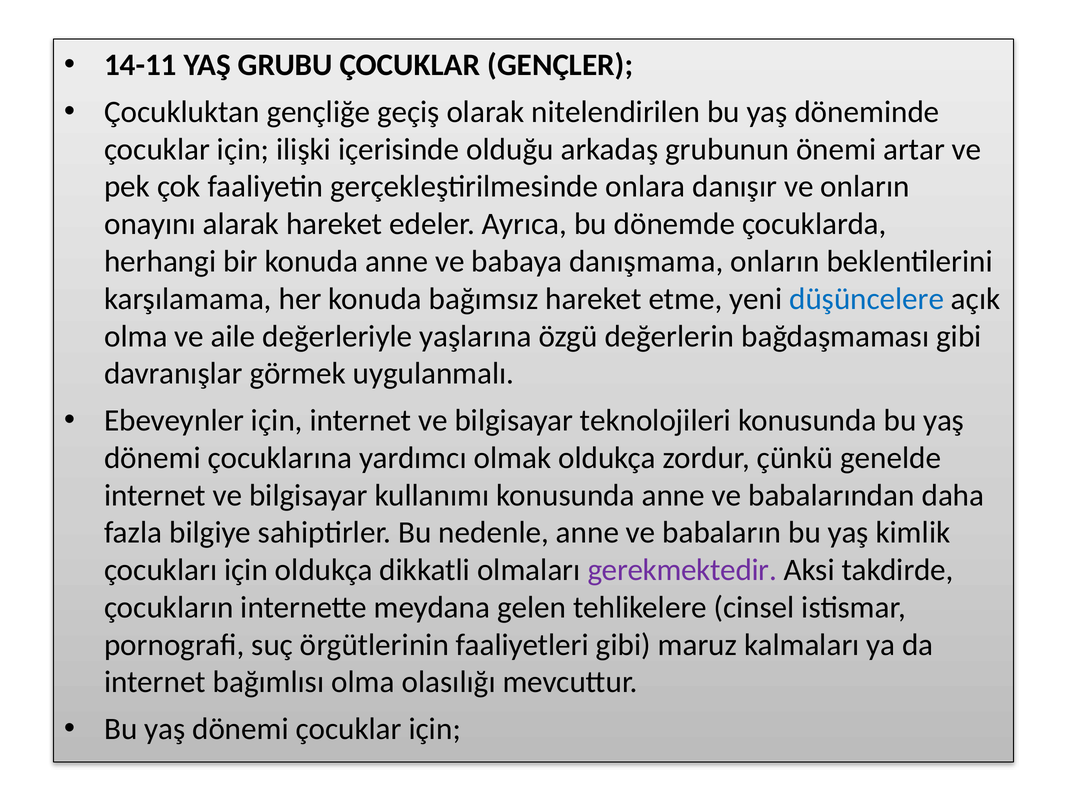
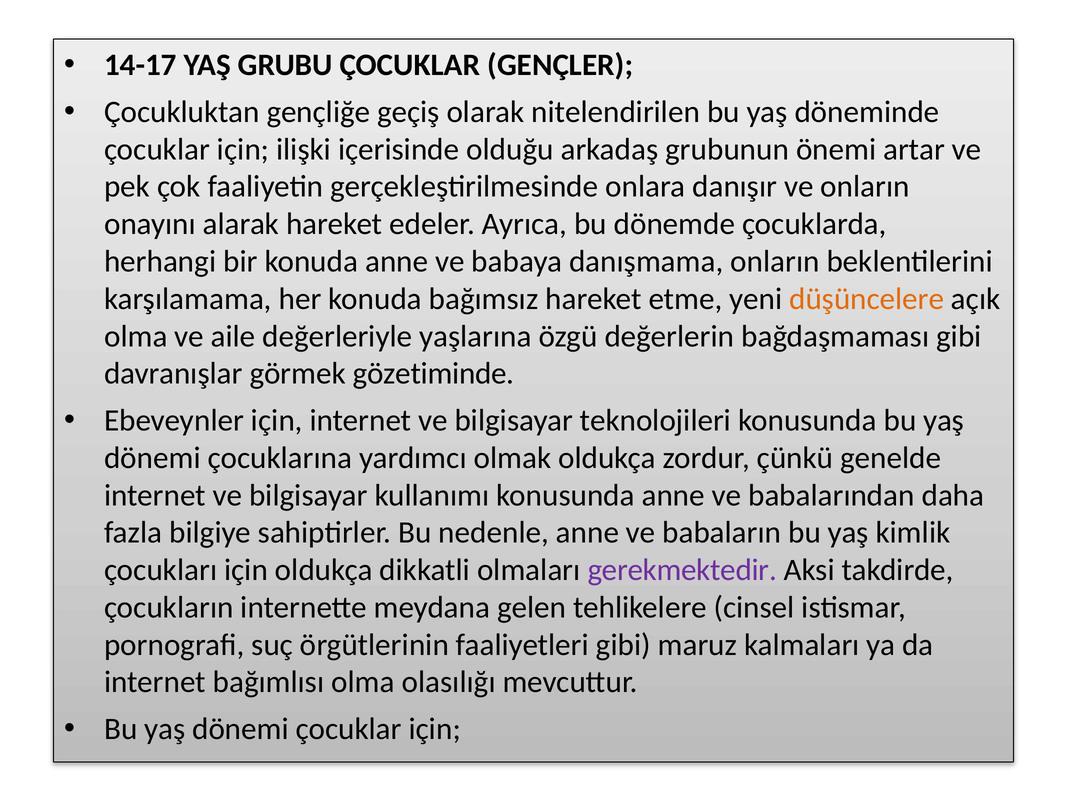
14-11: 14-11 -> 14-17
düşüncelere colour: blue -> orange
uygulanmalı: uygulanmalı -> gözetiminde
